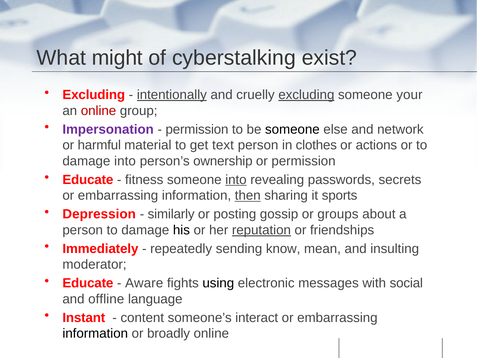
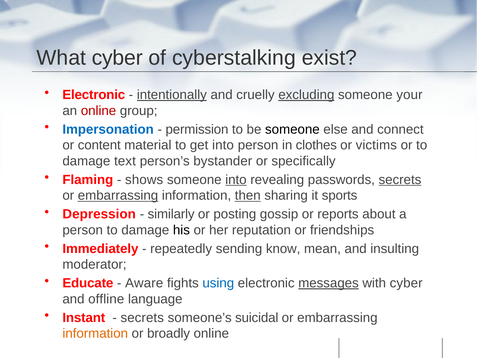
What might: might -> cyber
Excluding at (94, 95): Excluding -> Electronic
Impersonation colour: purple -> blue
network: network -> connect
harmful: harmful -> content
get text: text -> into
actions: actions -> victims
damage into: into -> text
ownership: ownership -> bystander
or permission: permission -> specifically
Educate at (88, 180): Educate -> Flaming
fitness: fitness -> shows
secrets at (400, 180) underline: none -> present
embarrassing at (118, 195) underline: none -> present
groups: groups -> reports
reputation underline: present -> none
using colour: black -> blue
messages underline: none -> present
with social: social -> cyber
content at (142, 317): content -> secrets
interact: interact -> suicidal
information at (95, 333) colour: black -> orange
